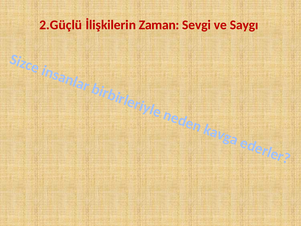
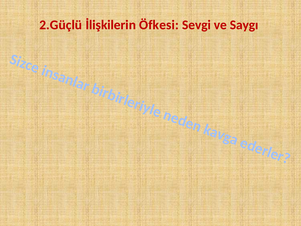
Zaman: Zaman -> Öfkesi
